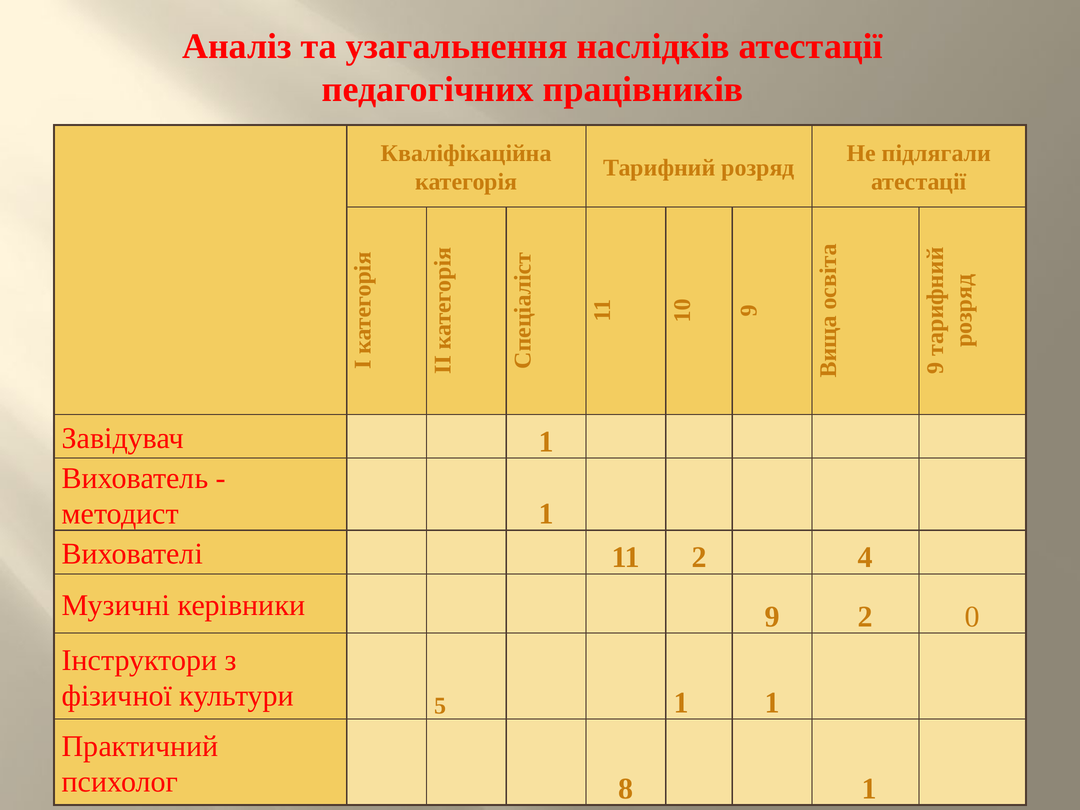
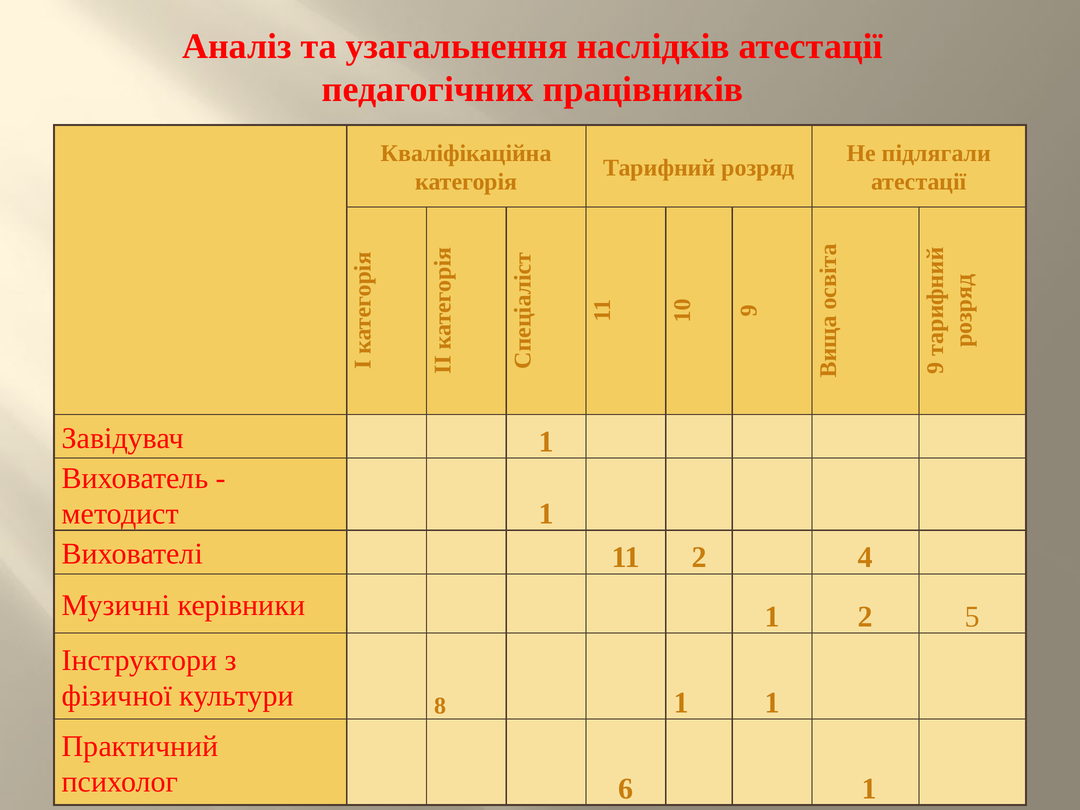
керівники 9: 9 -> 1
2 0: 0 -> 5
5: 5 -> 8
8: 8 -> 6
